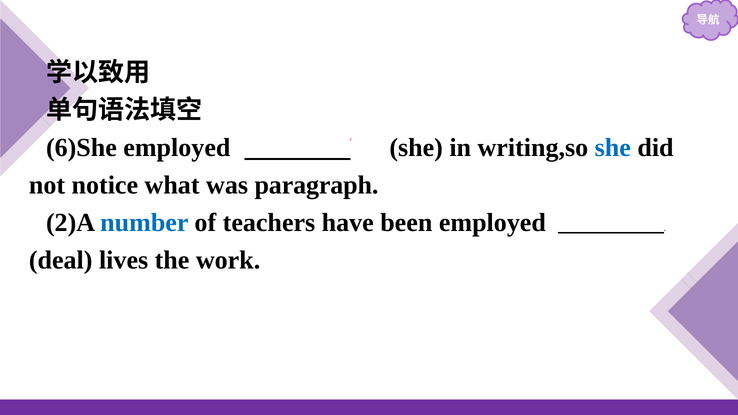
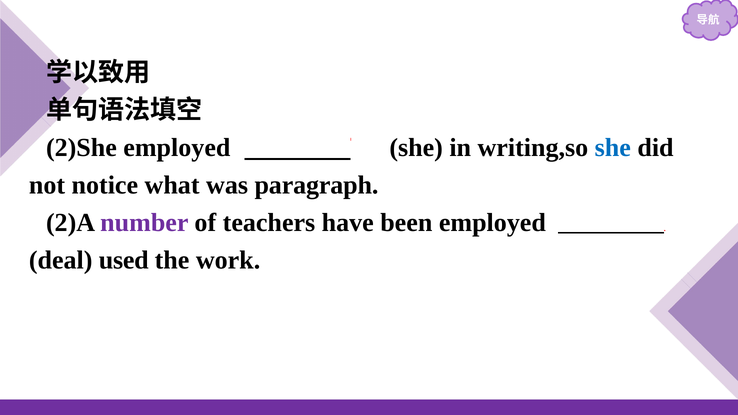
6)She: 6)She -> 2)She
number colour: blue -> purple
lives: lives -> used
